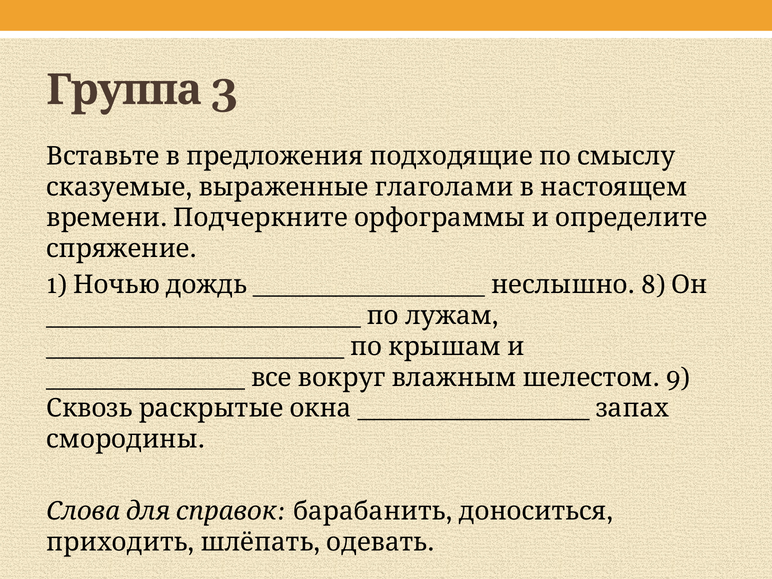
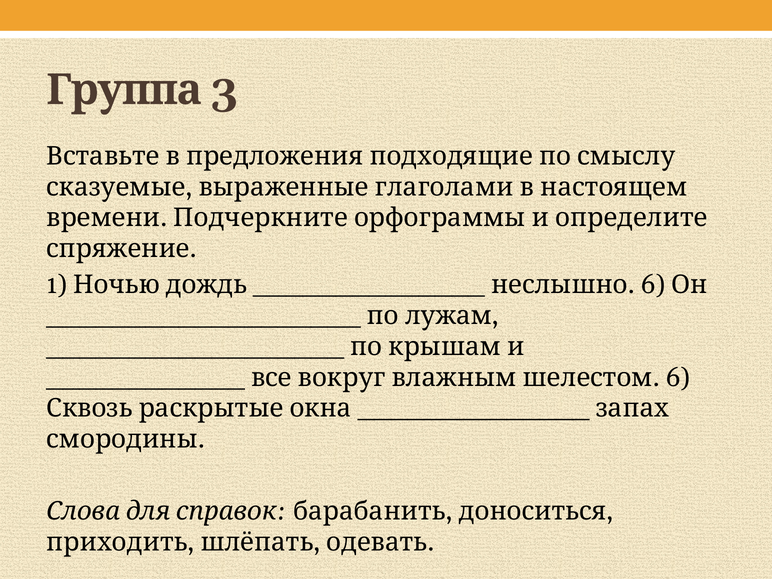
8 at (653, 285): 8 -> 6
9 at (678, 378): 9 -> 6
